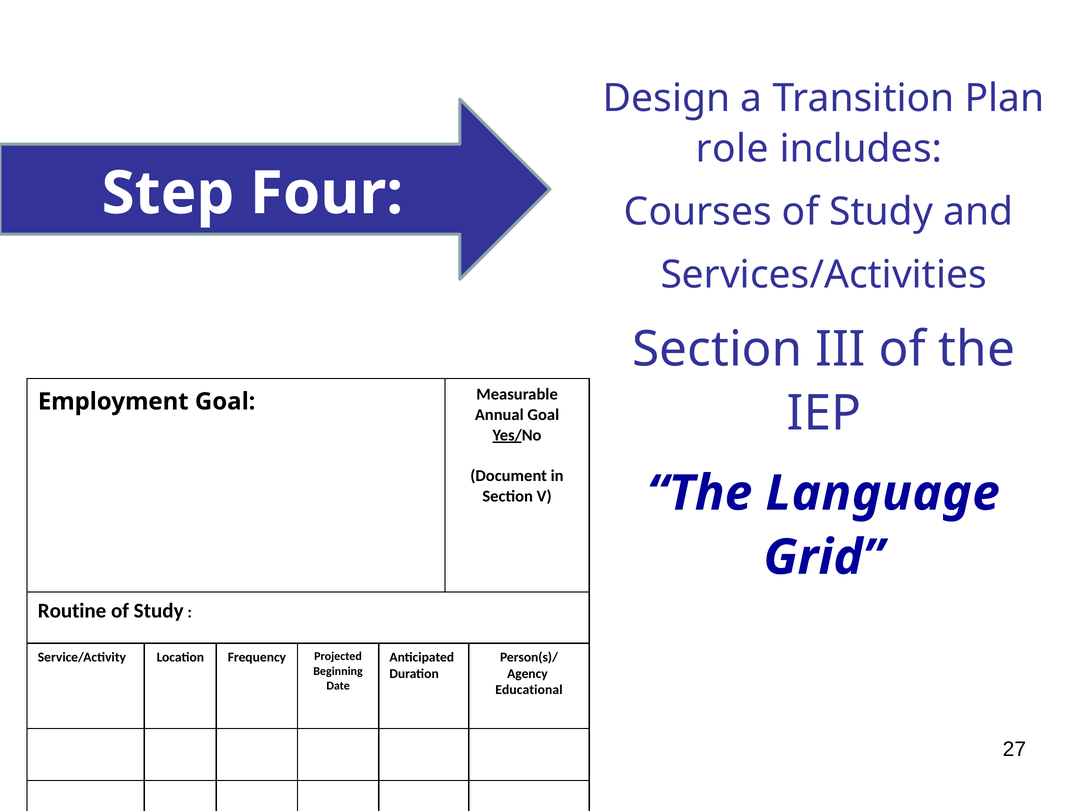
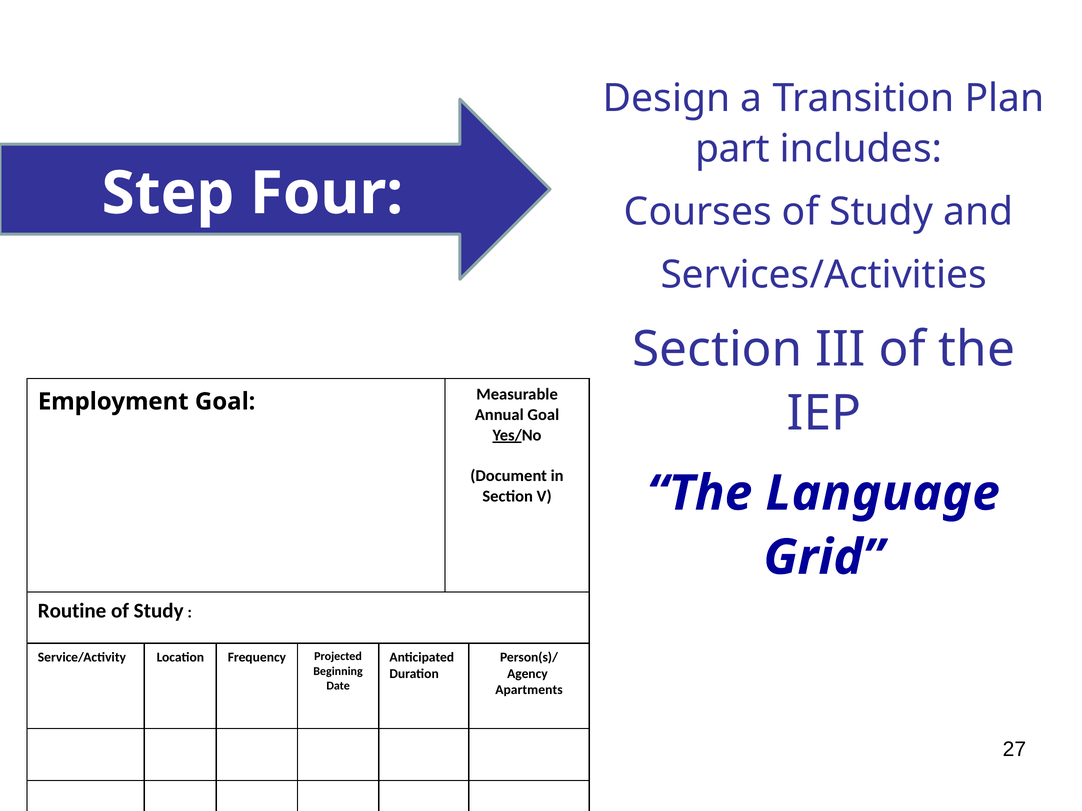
role: role -> part
Educational: Educational -> Apartments
